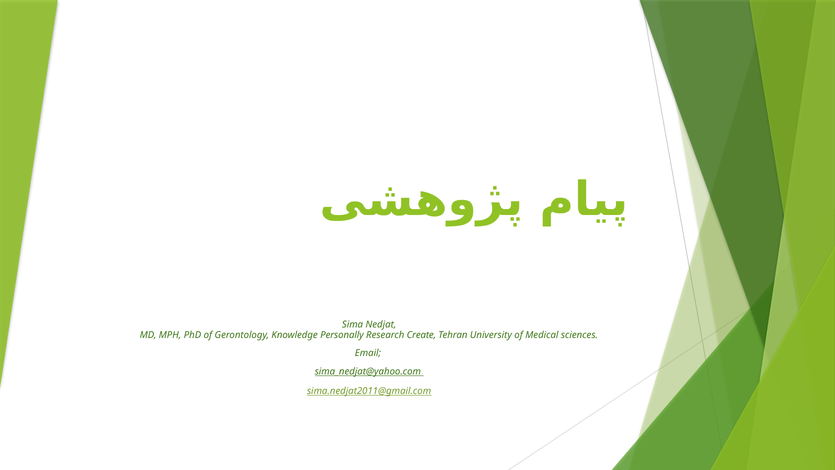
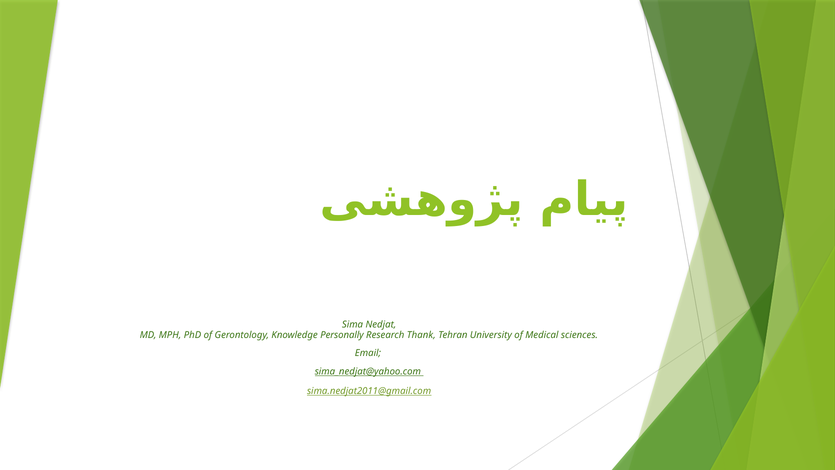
Create: Create -> Thank
